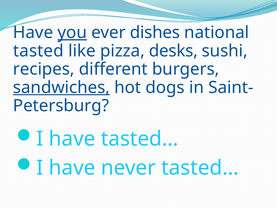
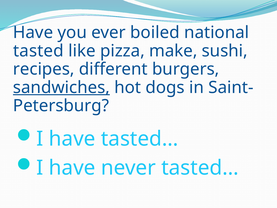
you underline: present -> none
dishes: dishes -> boiled
desks: desks -> make
